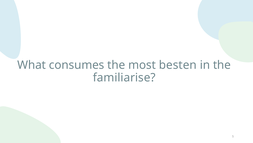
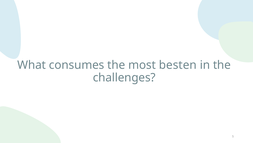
familiarise: familiarise -> challenges
